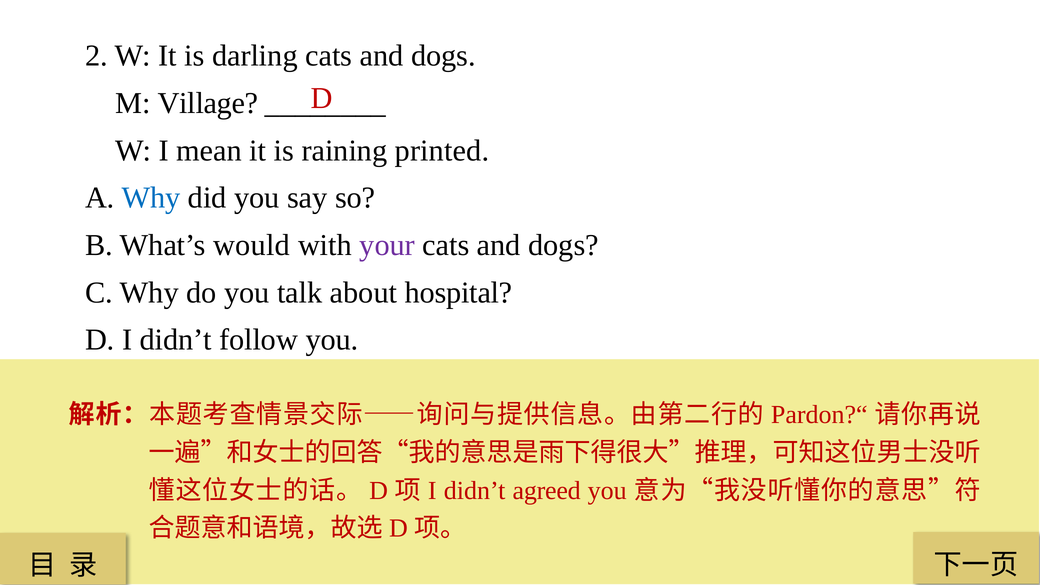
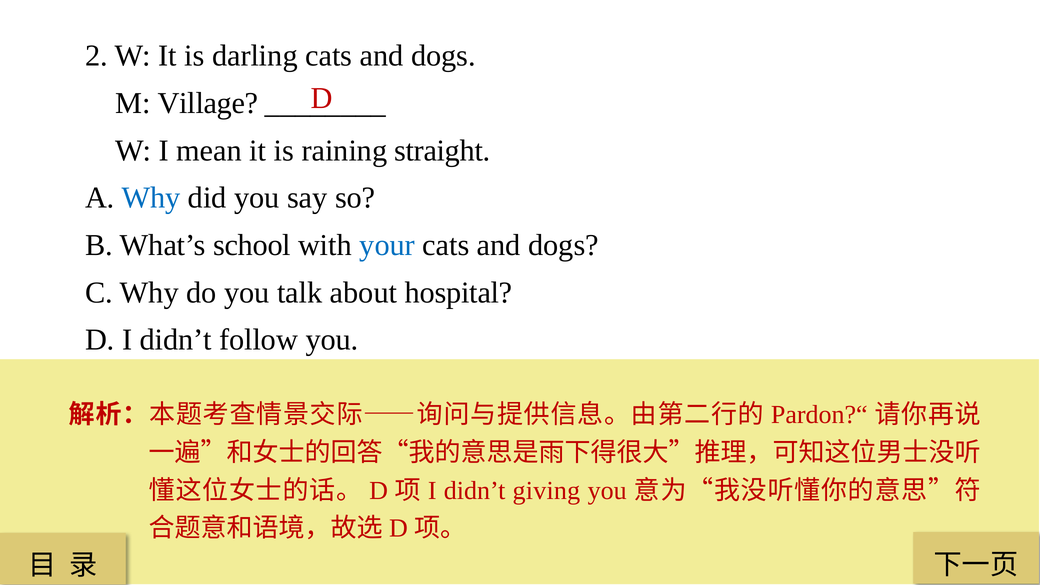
printed: printed -> straight
would: would -> school
your colour: purple -> blue
agreed: agreed -> giving
